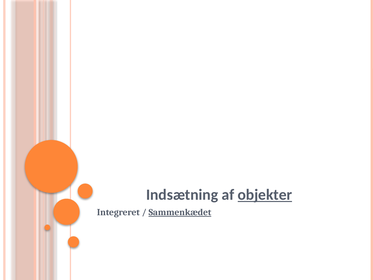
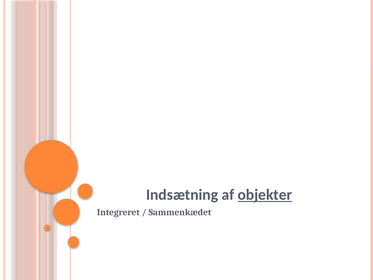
Sammenkædet underline: present -> none
